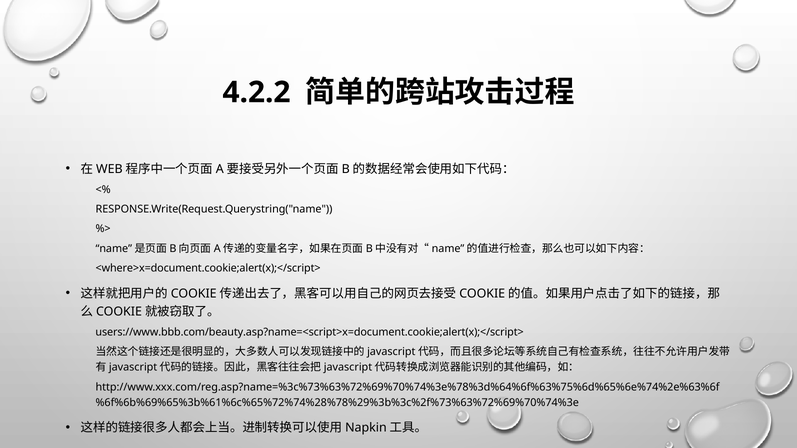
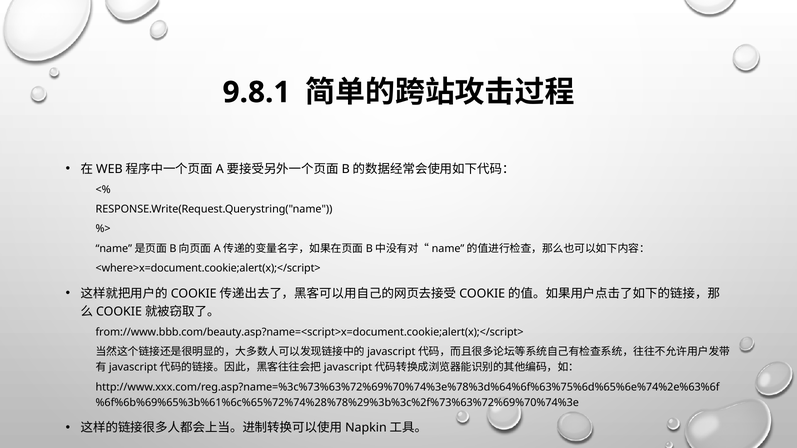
4.2.2: 4.2.2 -> 9.8.1
users://www.bbb.com/beauty.asp?name=<script>x=document.cookie;alert(x);</script>: users://www.bbb.com/beauty.asp?name=<script>x=document.cookie;alert(x);</script> -> from://www.bbb.com/beauty.asp?name=<script>x=document.cookie;alert(x);</script>
